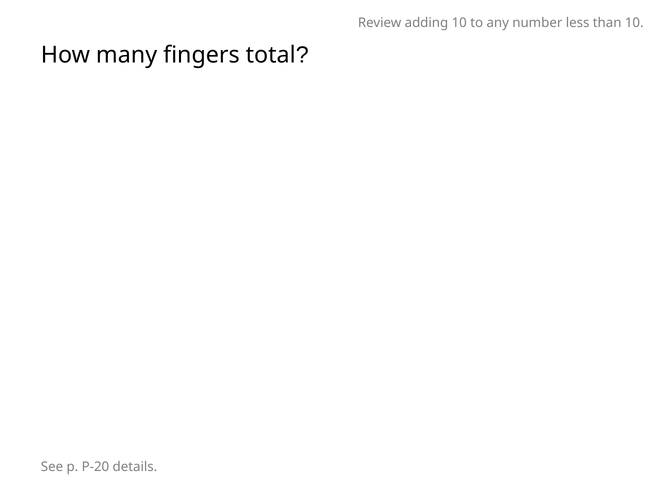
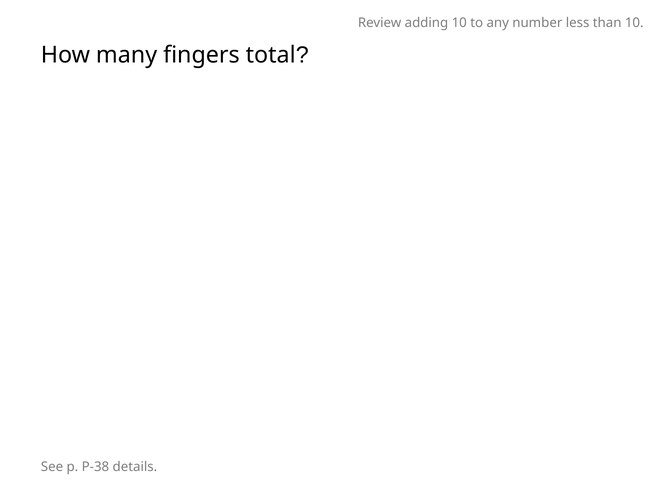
P-20: P-20 -> P-38
